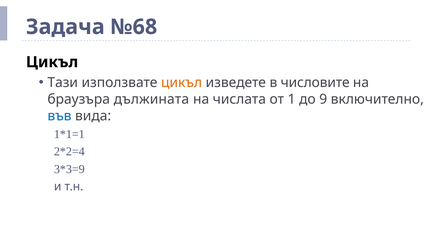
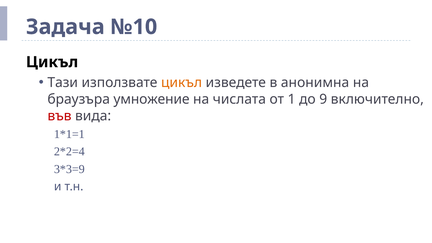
№68: №68 -> №10
числовите: числовите -> анонимна
дължината: дължината -> умножение
във colour: blue -> red
